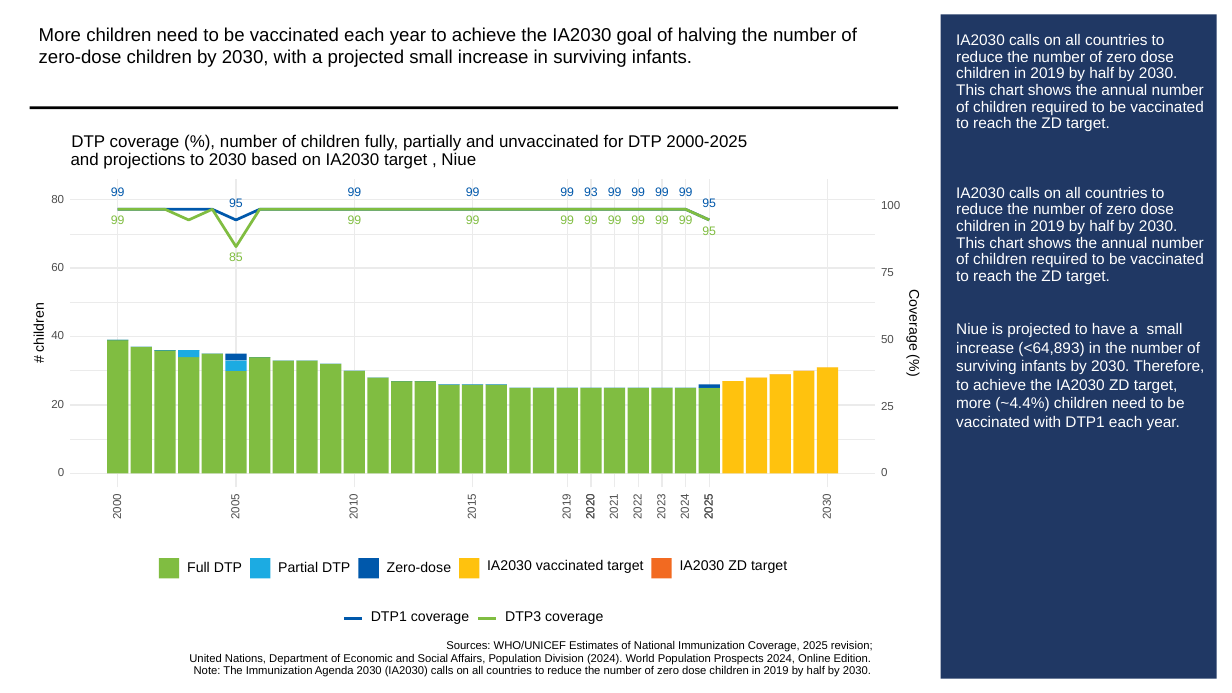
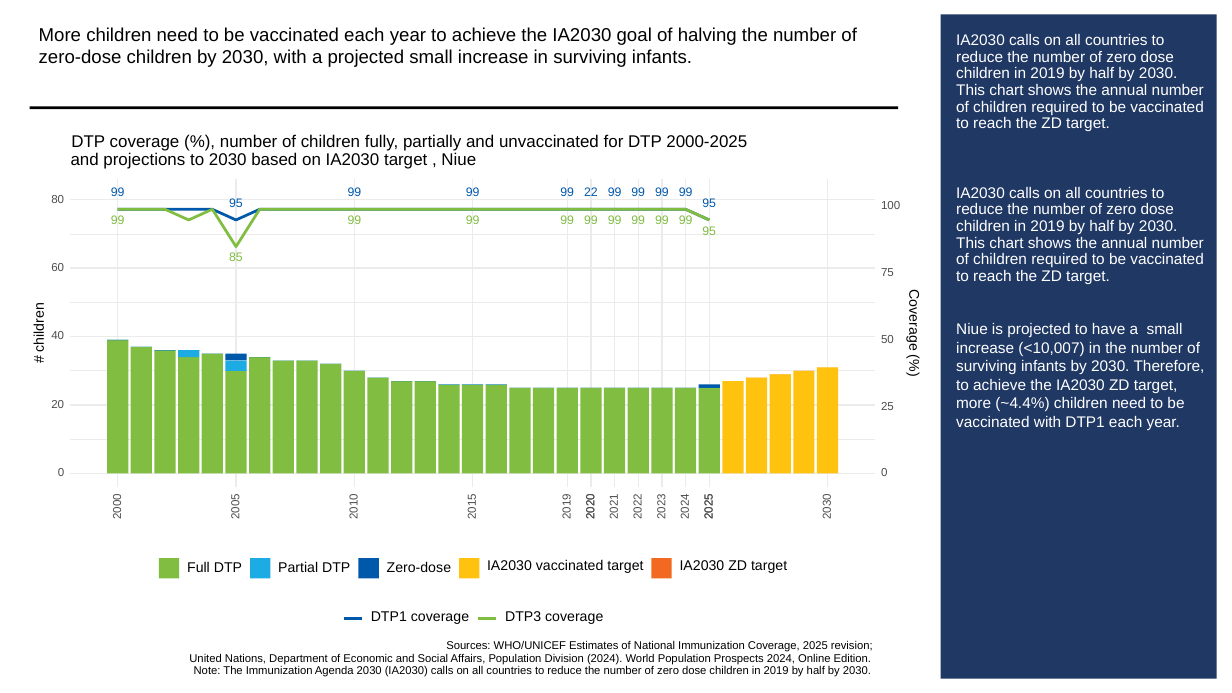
93: 93 -> 22
<64,893: <64,893 -> <10,007
